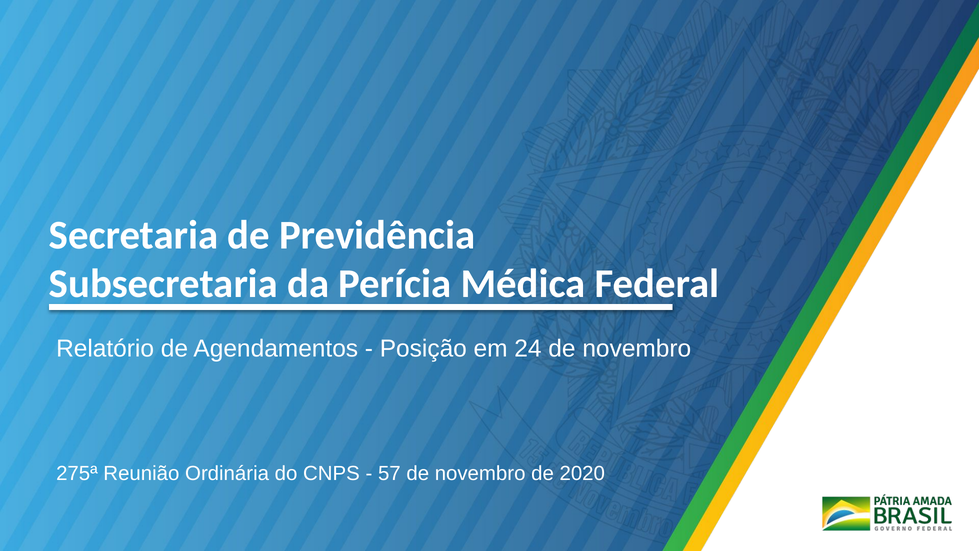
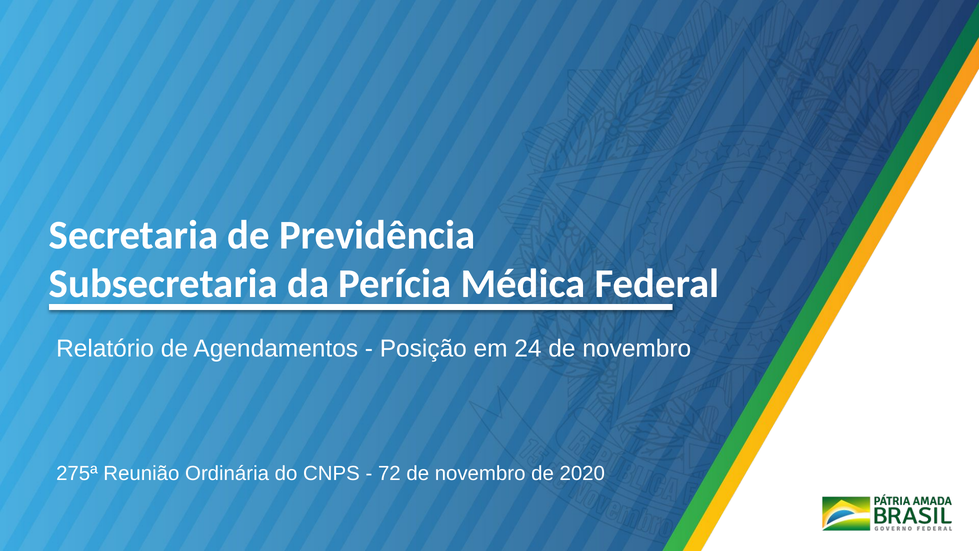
57: 57 -> 72
